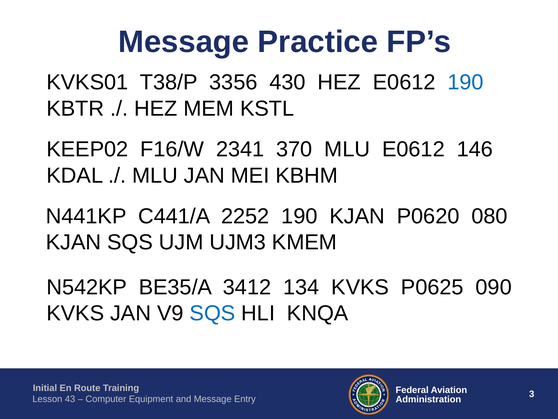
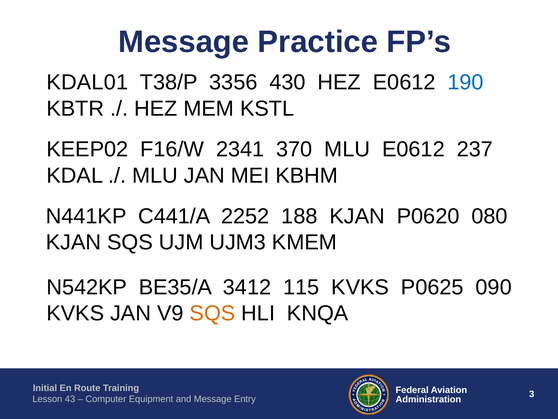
KVKS01: KVKS01 -> KDAL01
146: 146 -> 237
2252 190: 190 -> 188
134: 134 -> 115
SQS at (212, 313) colour: blue -> orange
